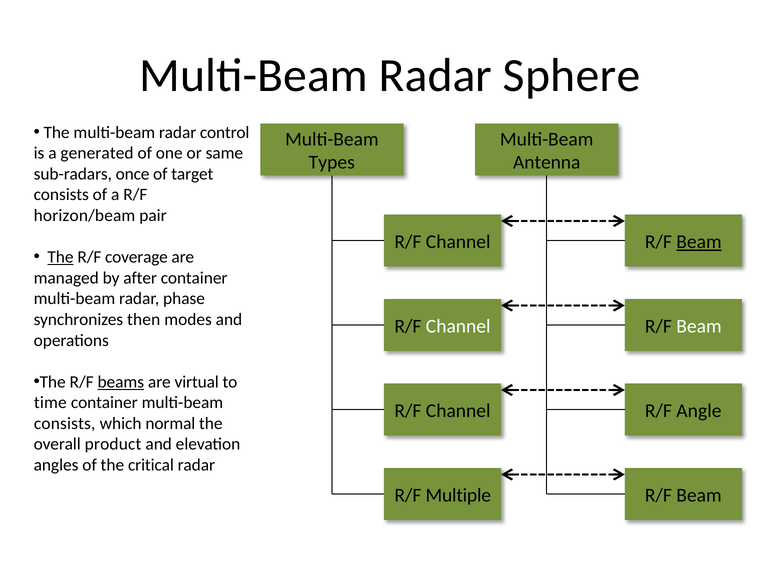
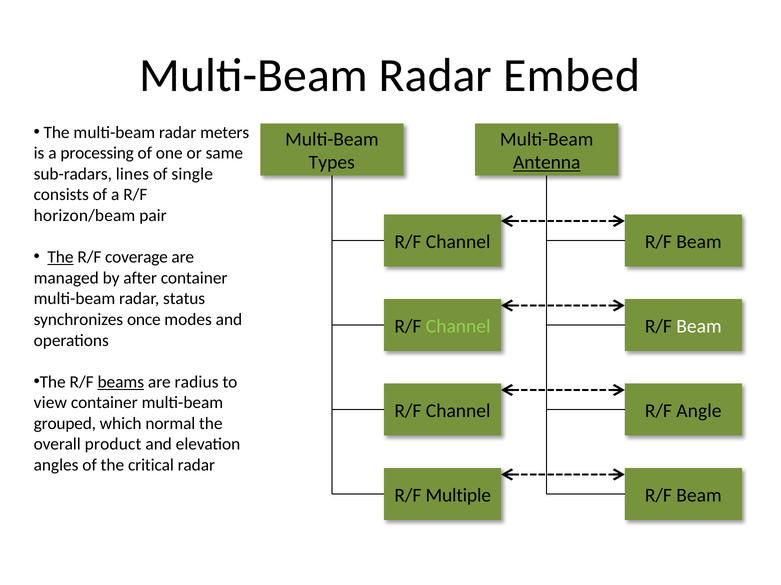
Sphere: Sphere -> Embed
control: control -> meters
generated: generated -> processing
Antenna underline: none -> present
once: once -> lines
target: target -> single
Beam at (699, 242) underline: present -> none
phase: phase -> status
then: then -> once
Channel at (458, 327) colour: white -> light green
virtual: virtual -> radius
time: time -> view
consists at (65, 424): consists -> grouped
